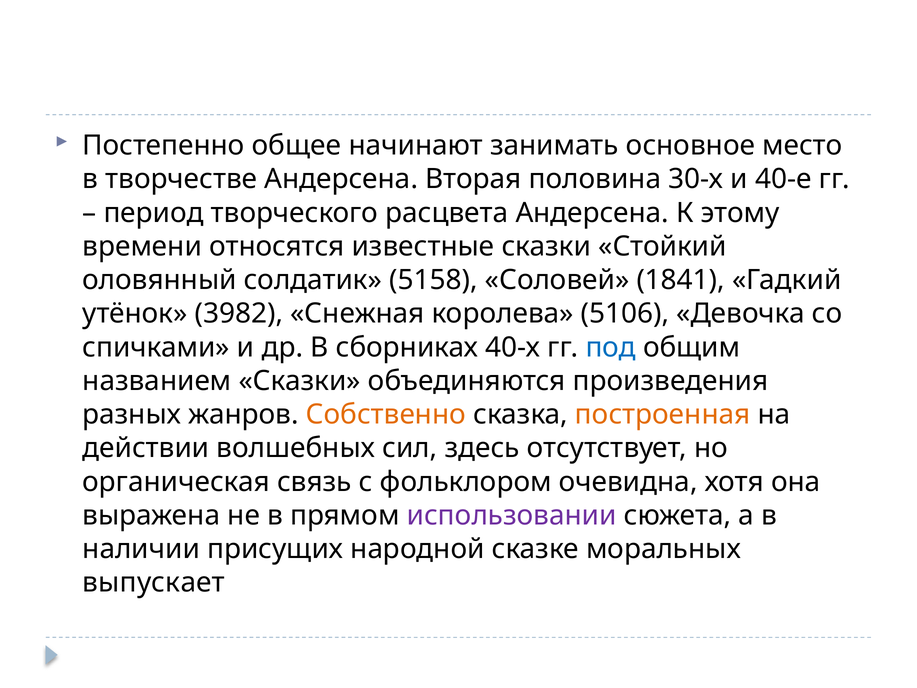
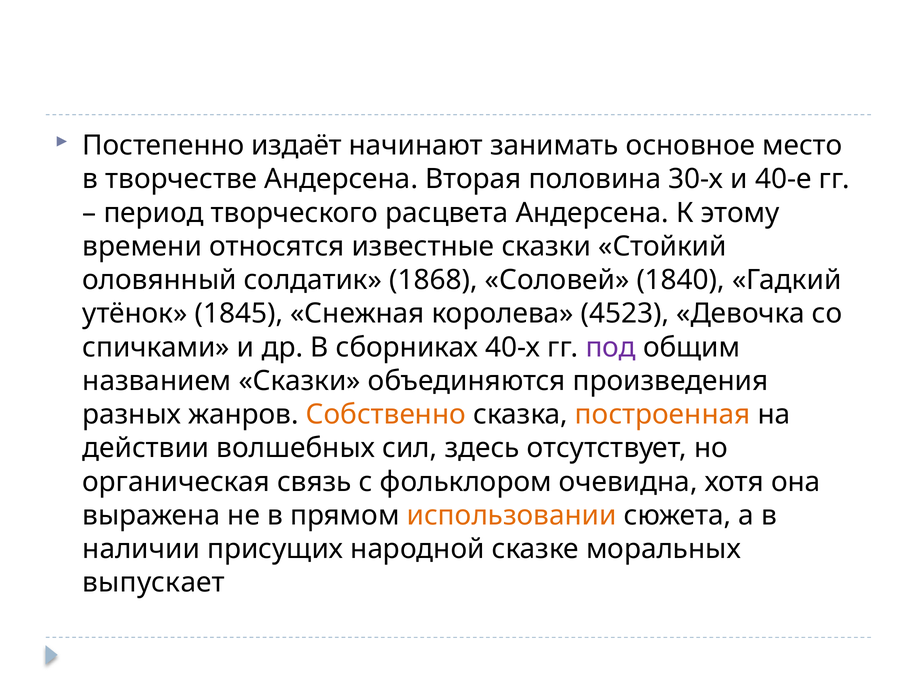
общее: общее -> издаёт
5158: 5158 -> 1868
1841: 1841 -> 1840
3982: 3982 -> 1845
5106: 5106 -> 4523
под colour: blue -> purple
использовании colour: purple -> orange
